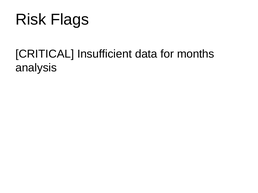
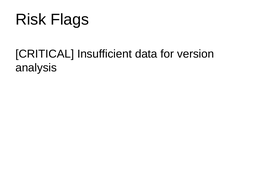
months: months -> version
